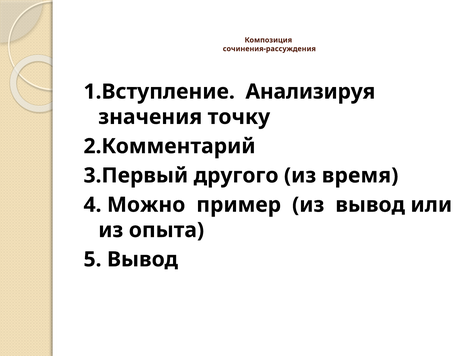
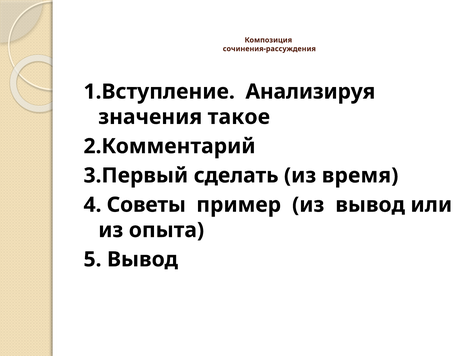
точку: точку -> такое
другого: другого -> сделать
Можно: Можно -> Советы
